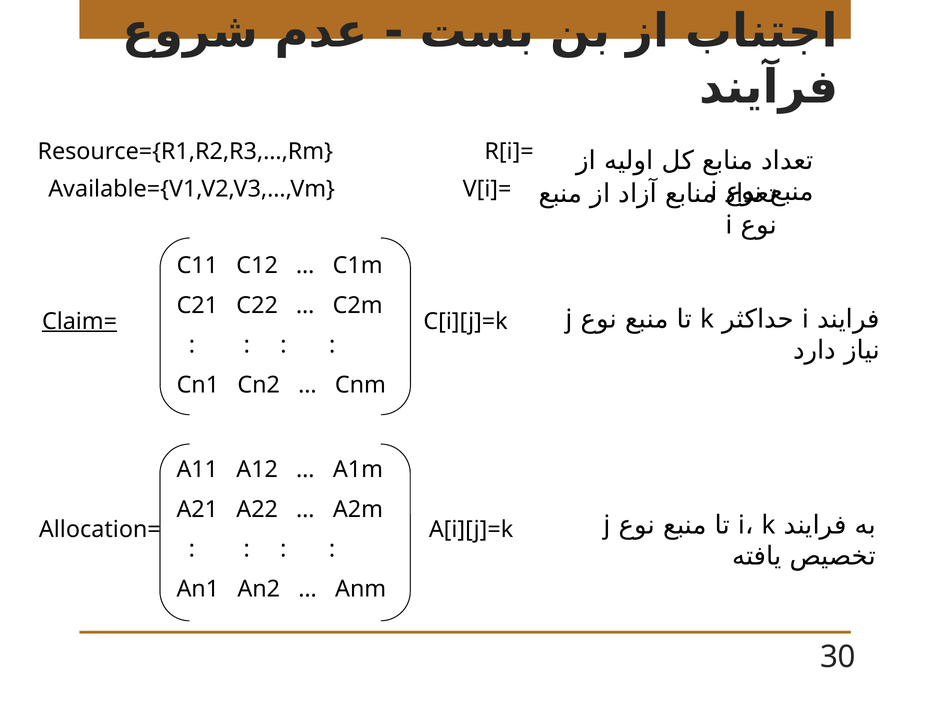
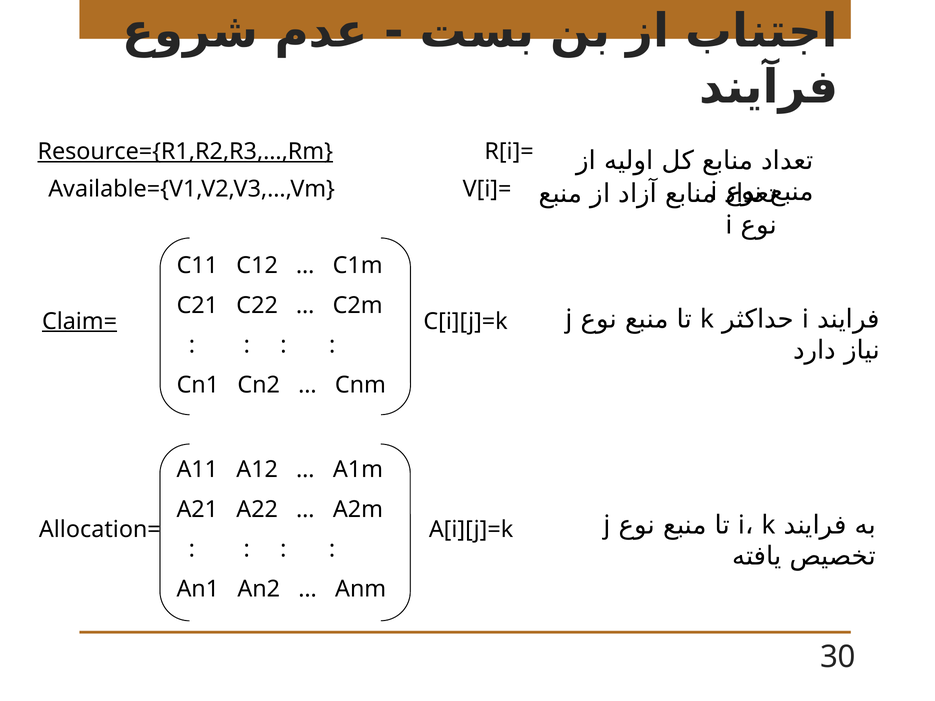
Resource={R1,R2,R3,…,Rm underline: none -> present
